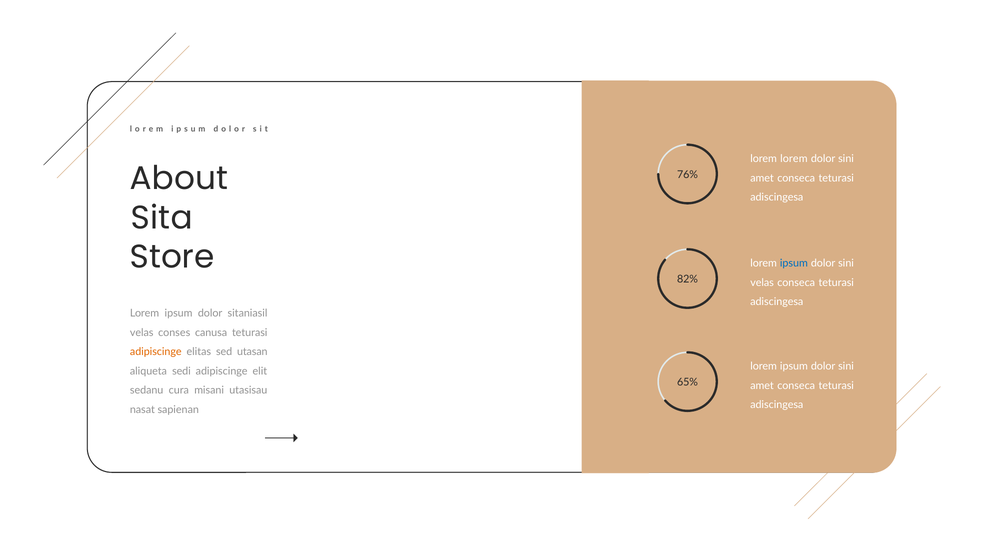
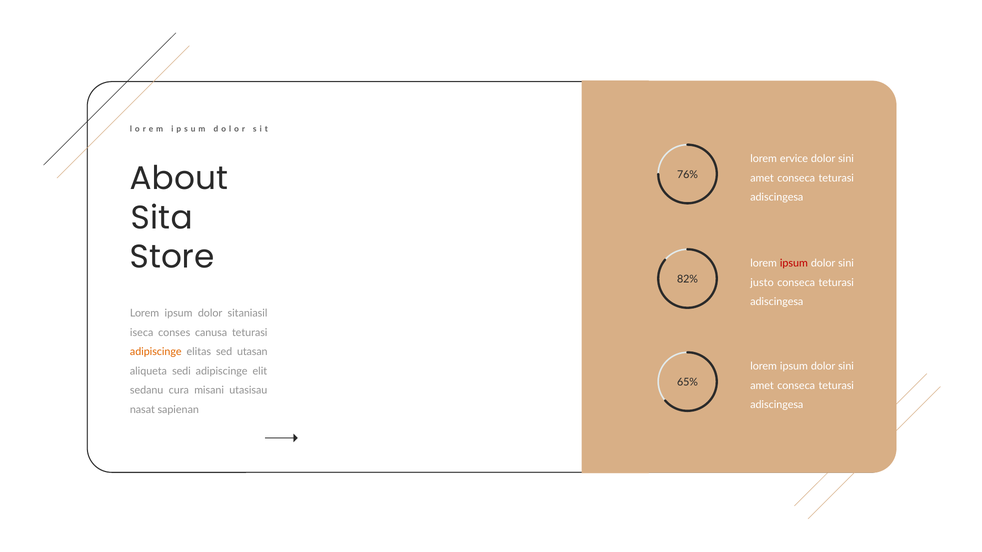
lorem lorem: lorem -> ervice
ipsum at (794, 263) colour: blue -> red
velas at (762, 283): velas -> justo
velas at (142, 333): velas -> iseca
